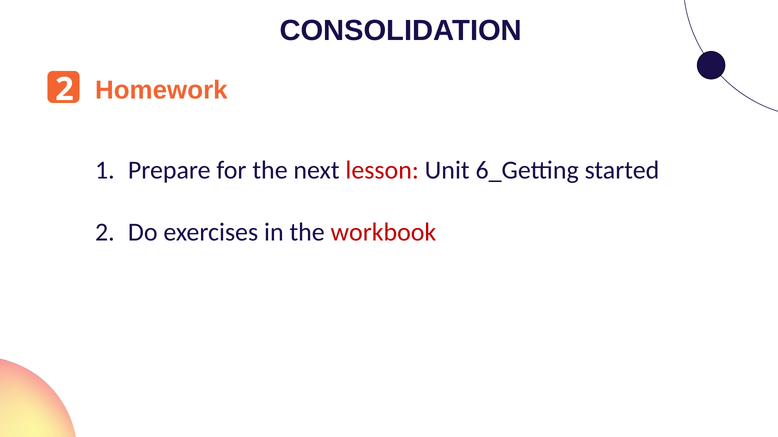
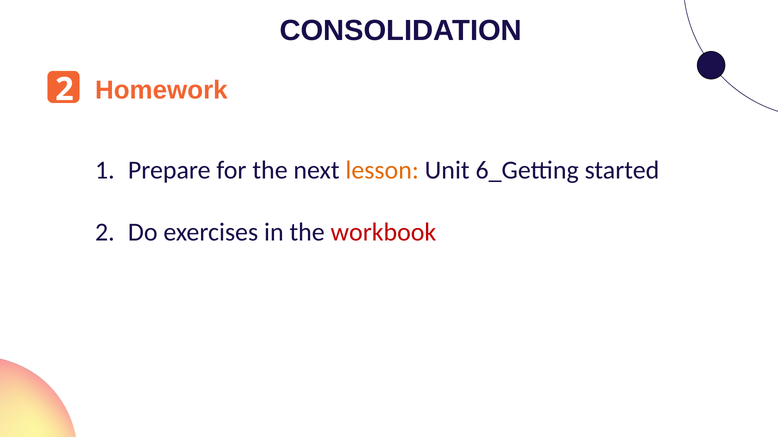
lesson colour: red -> orange
